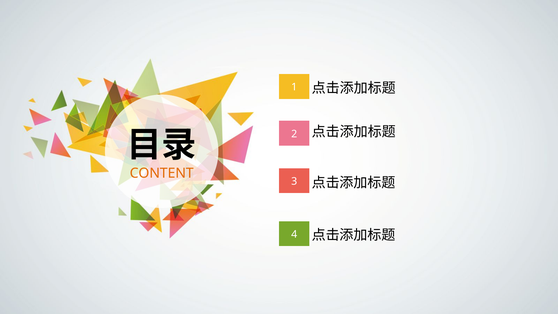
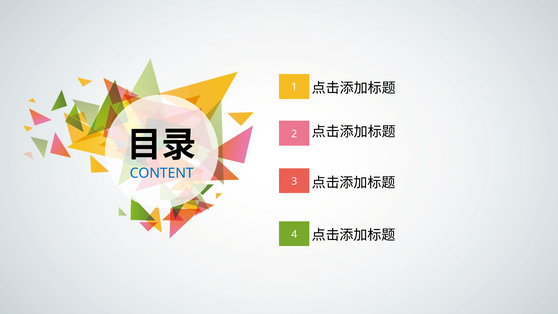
CONTENT colour: orange -> blue
